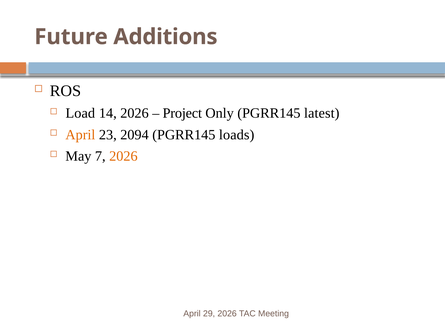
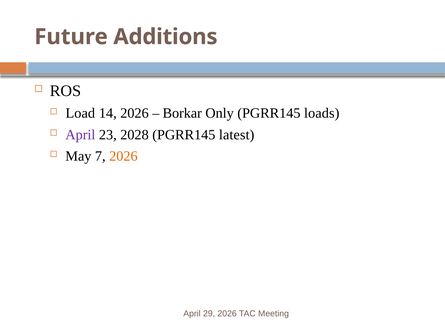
Project: Project -> Borkar
latest: latest -> loads
April at (80, 135) colour: orange -> purple
2094: 2094 -> 2028
loads: loads -> latest
